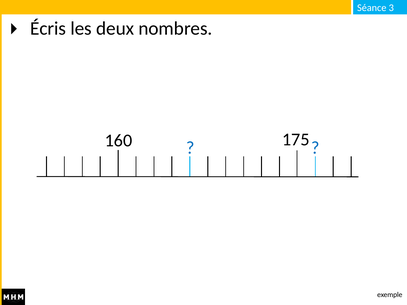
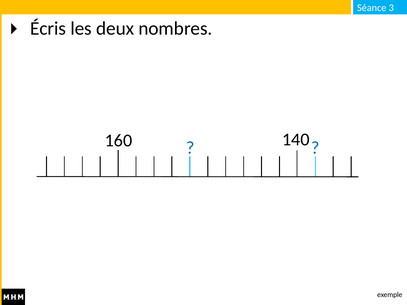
175: 175 -> 140
